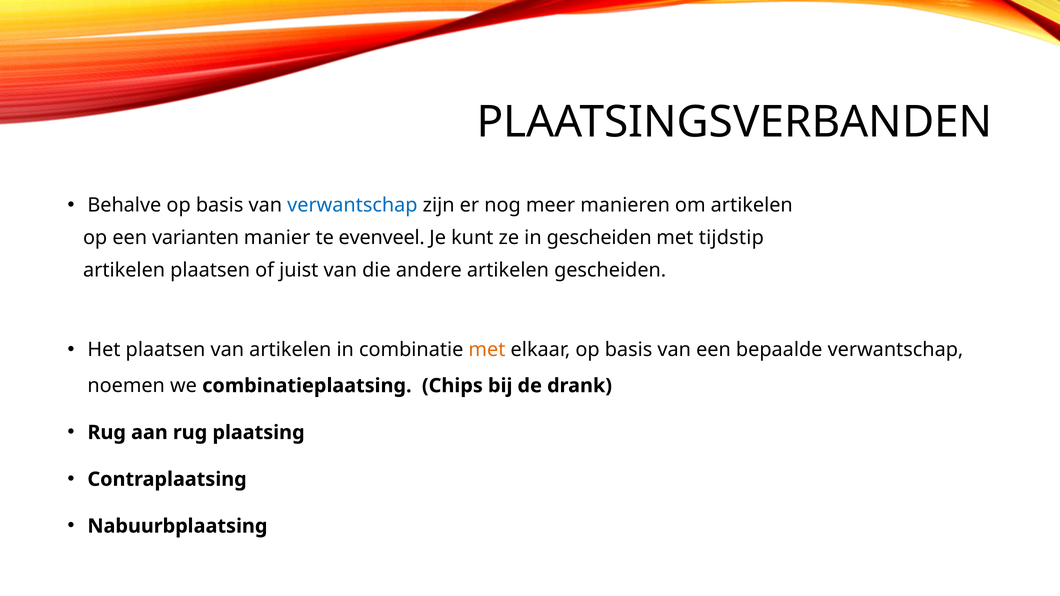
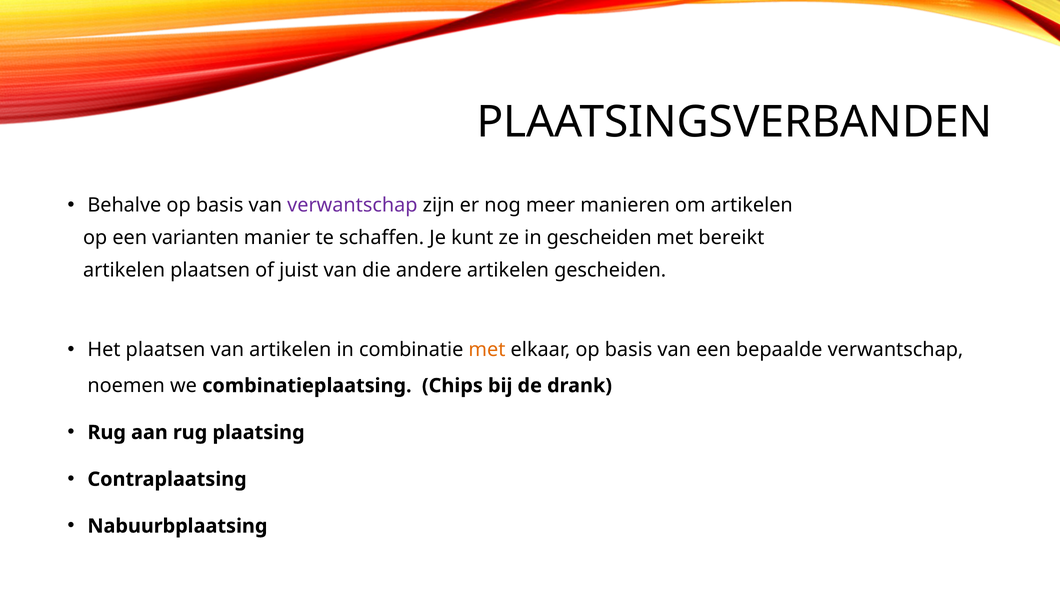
verwantschap at (352, 205) colour: blue -> purple
evenveel: evenveel -> schaffen
tijdstip: tijdstip -> bereikt
